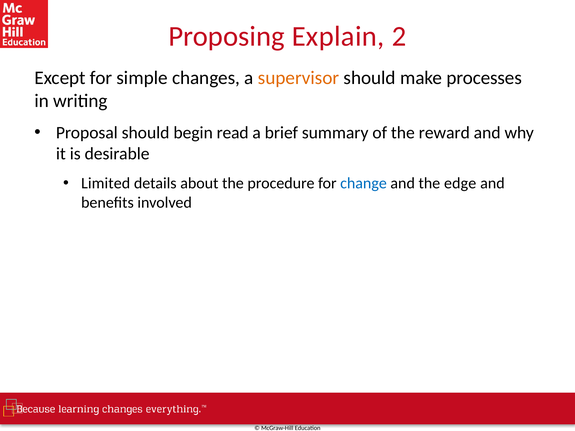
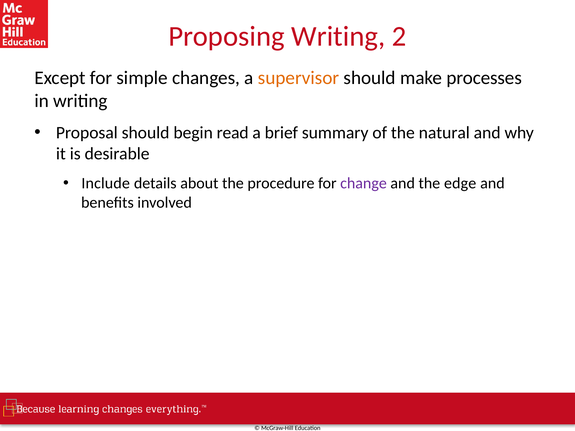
Proposing Explain: Explain -> Writing
reward: reward -> natural
Limited: Limited -> Include
change colour: blue -> purple
